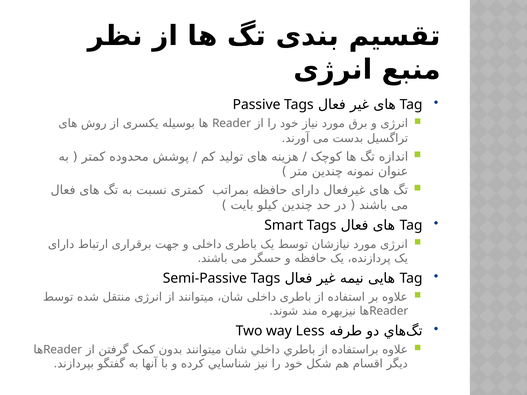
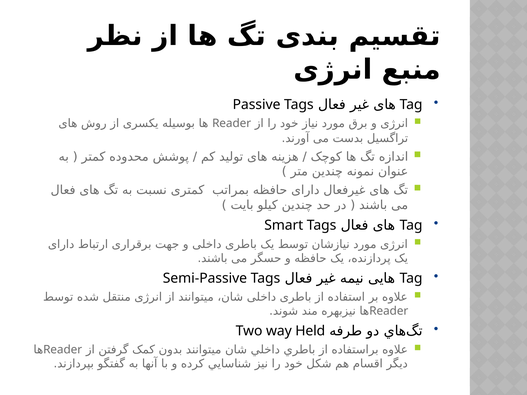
Less: Less -> Held
